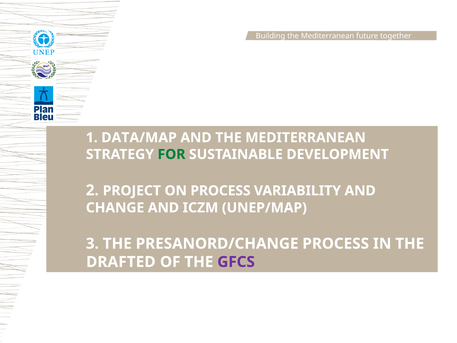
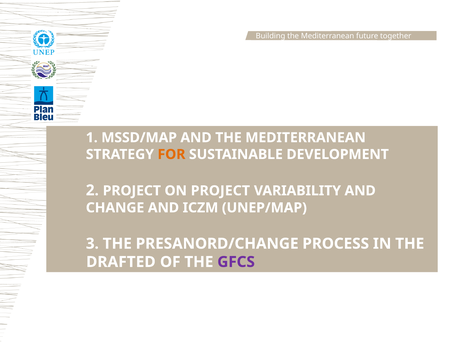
DATA/MAP: DATA/MAP -> MSSD/MAP
FOR colour: green -> orange
ON PROCESS: PROCESS -> PROJECT
